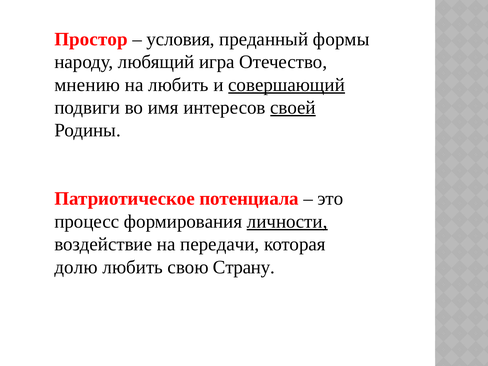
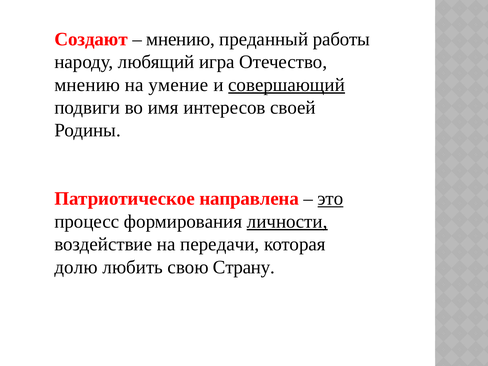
Простор: Простор -> Создают
условия at (181, 39): условия -> мнению
формы: формы -> работы
на любить: любить -> умение
своей underline: present -> none
потенциала: потенциала -> направлена
это underline: none -> present
